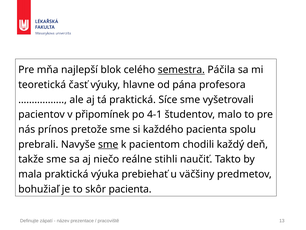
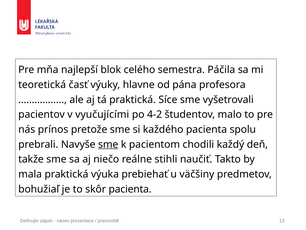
semestra underline: present -> none
připomínek: připomínek -> vyučujícími
4-1: 4-1 -> 4-2
